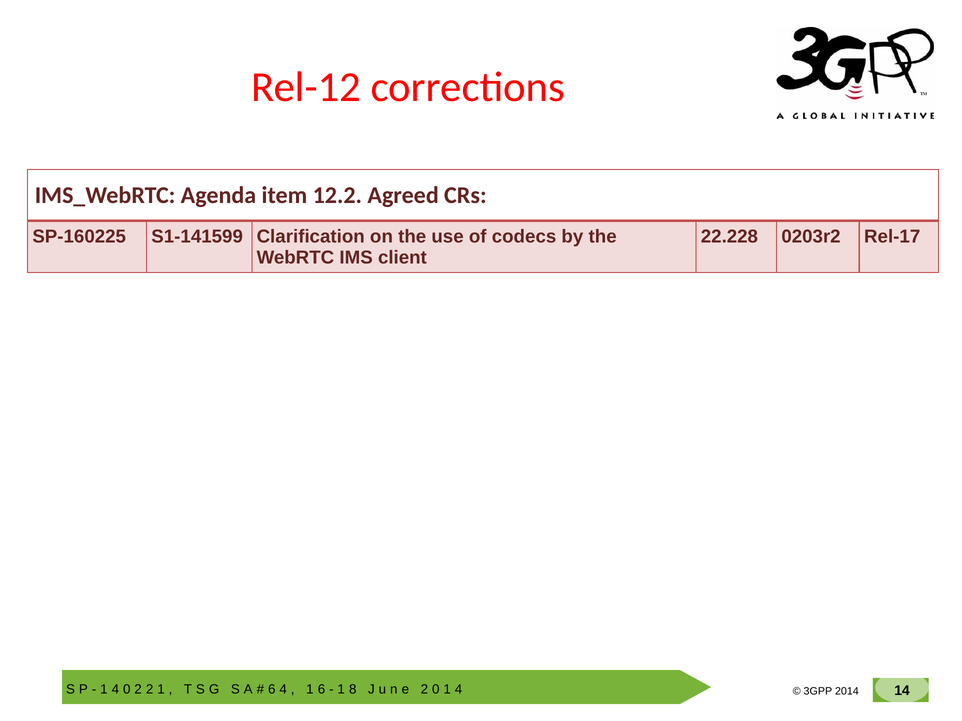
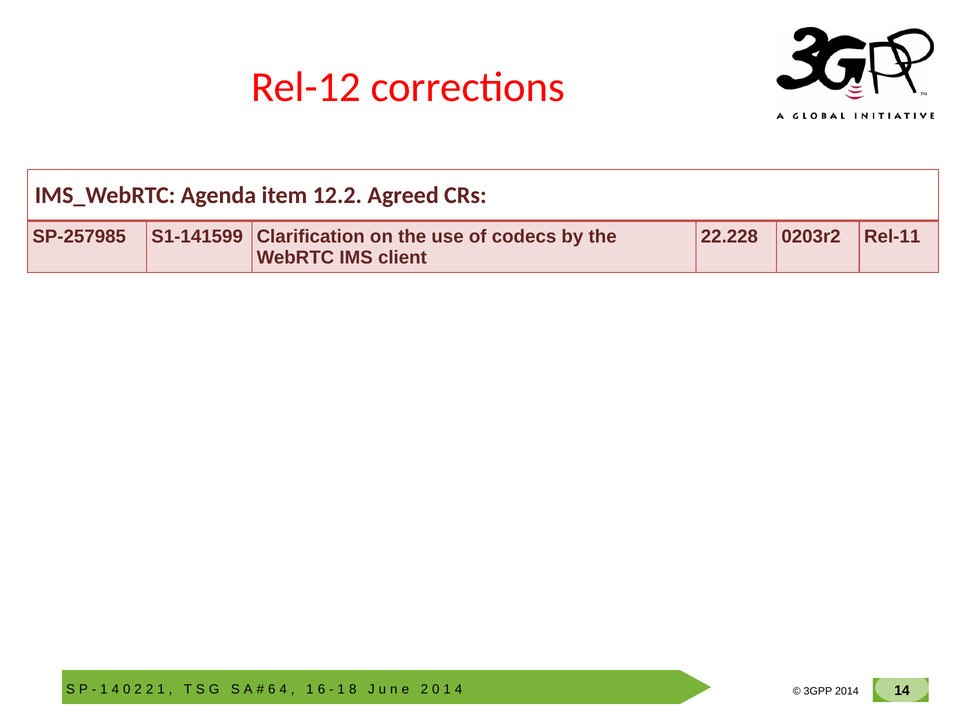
SP-160225: SP-160225 -> SP-257985
Rel-17: Rel-17 -> Rel-11
